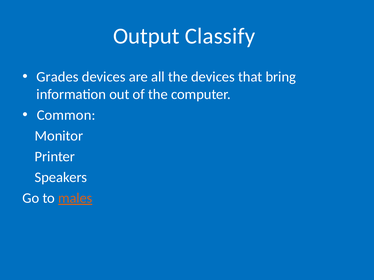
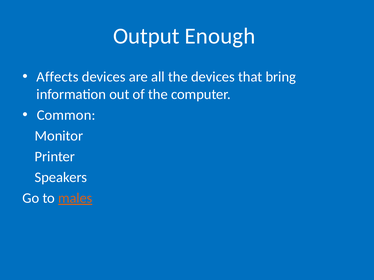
Classify: Classify -> Enough
Grades: Grades -> Affects
